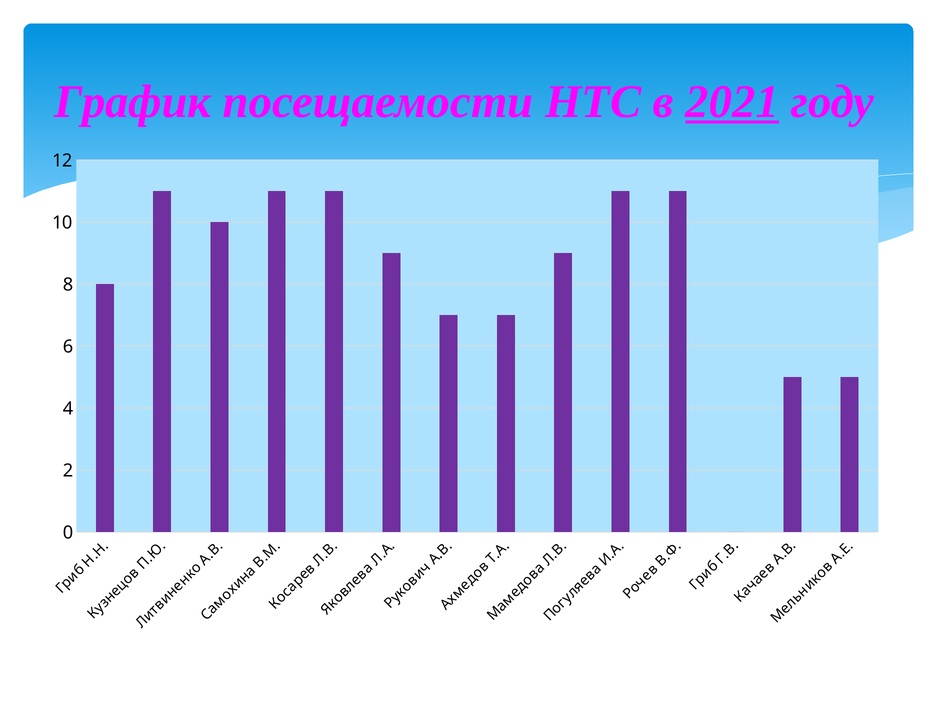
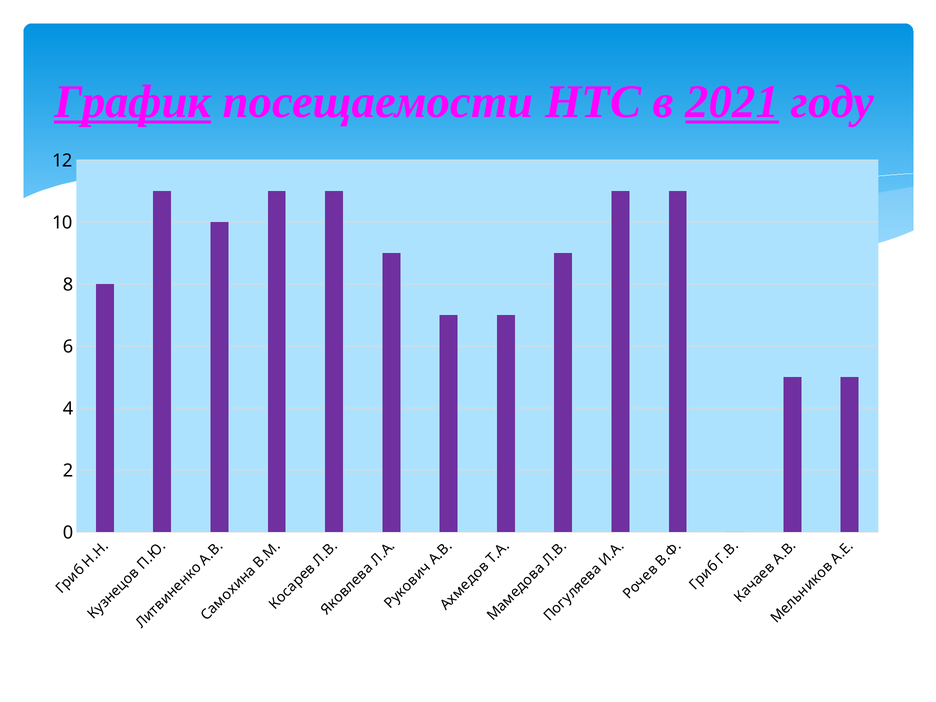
График underline: none -> present
